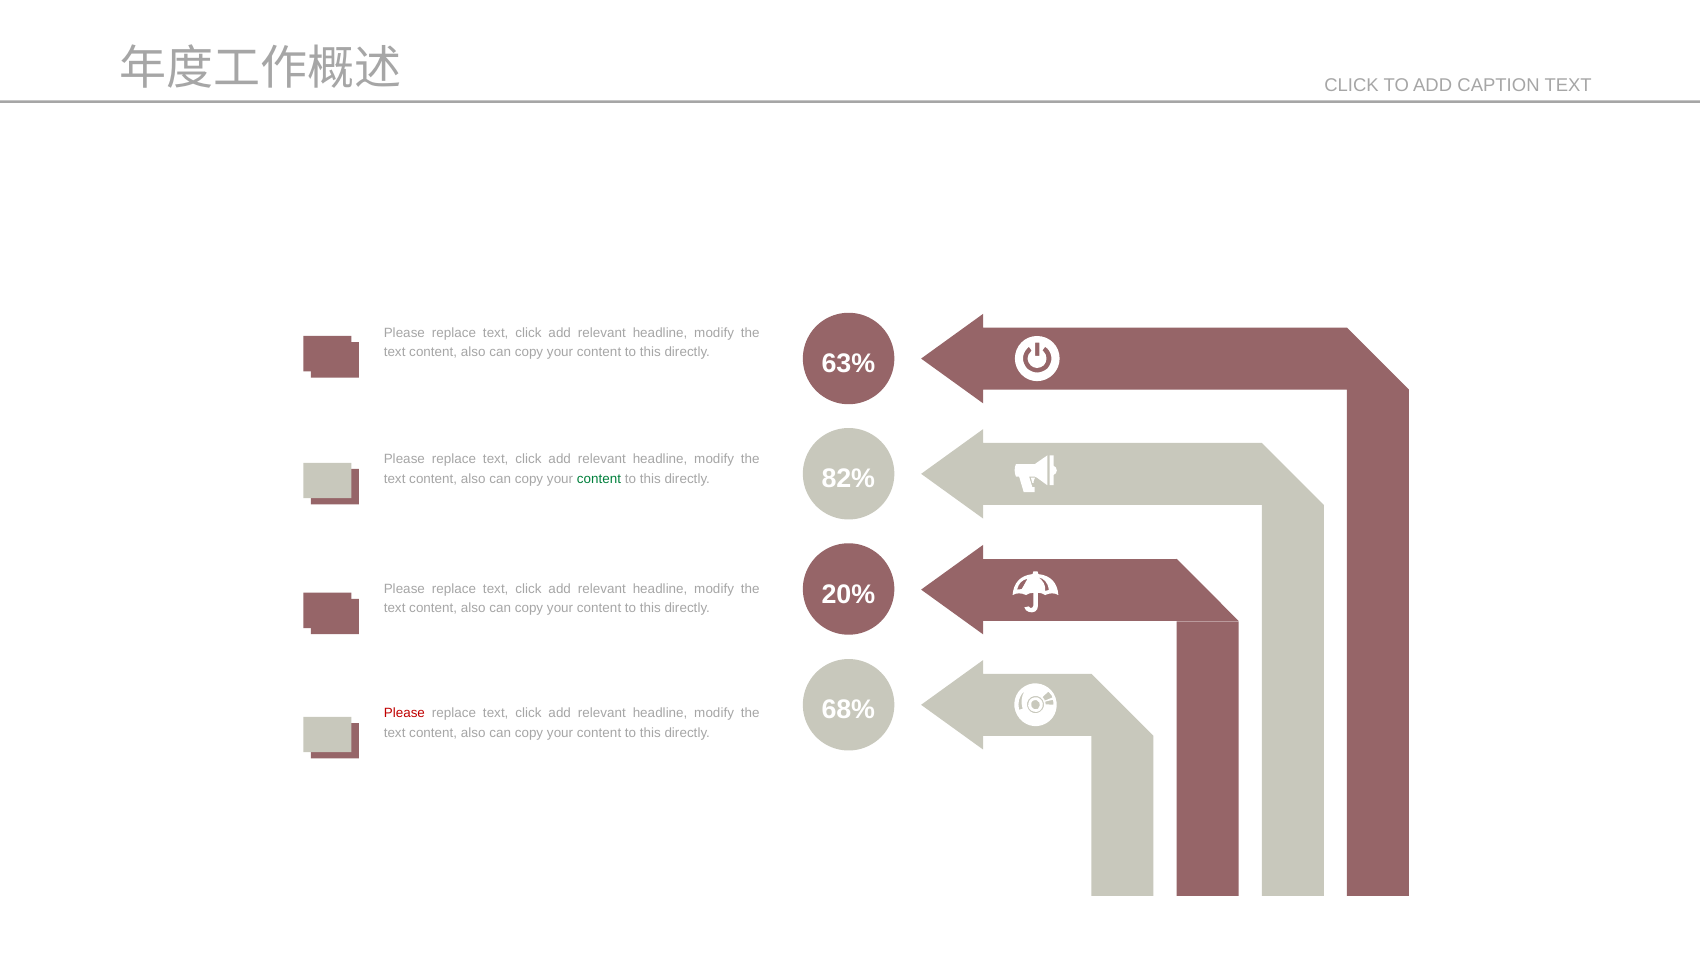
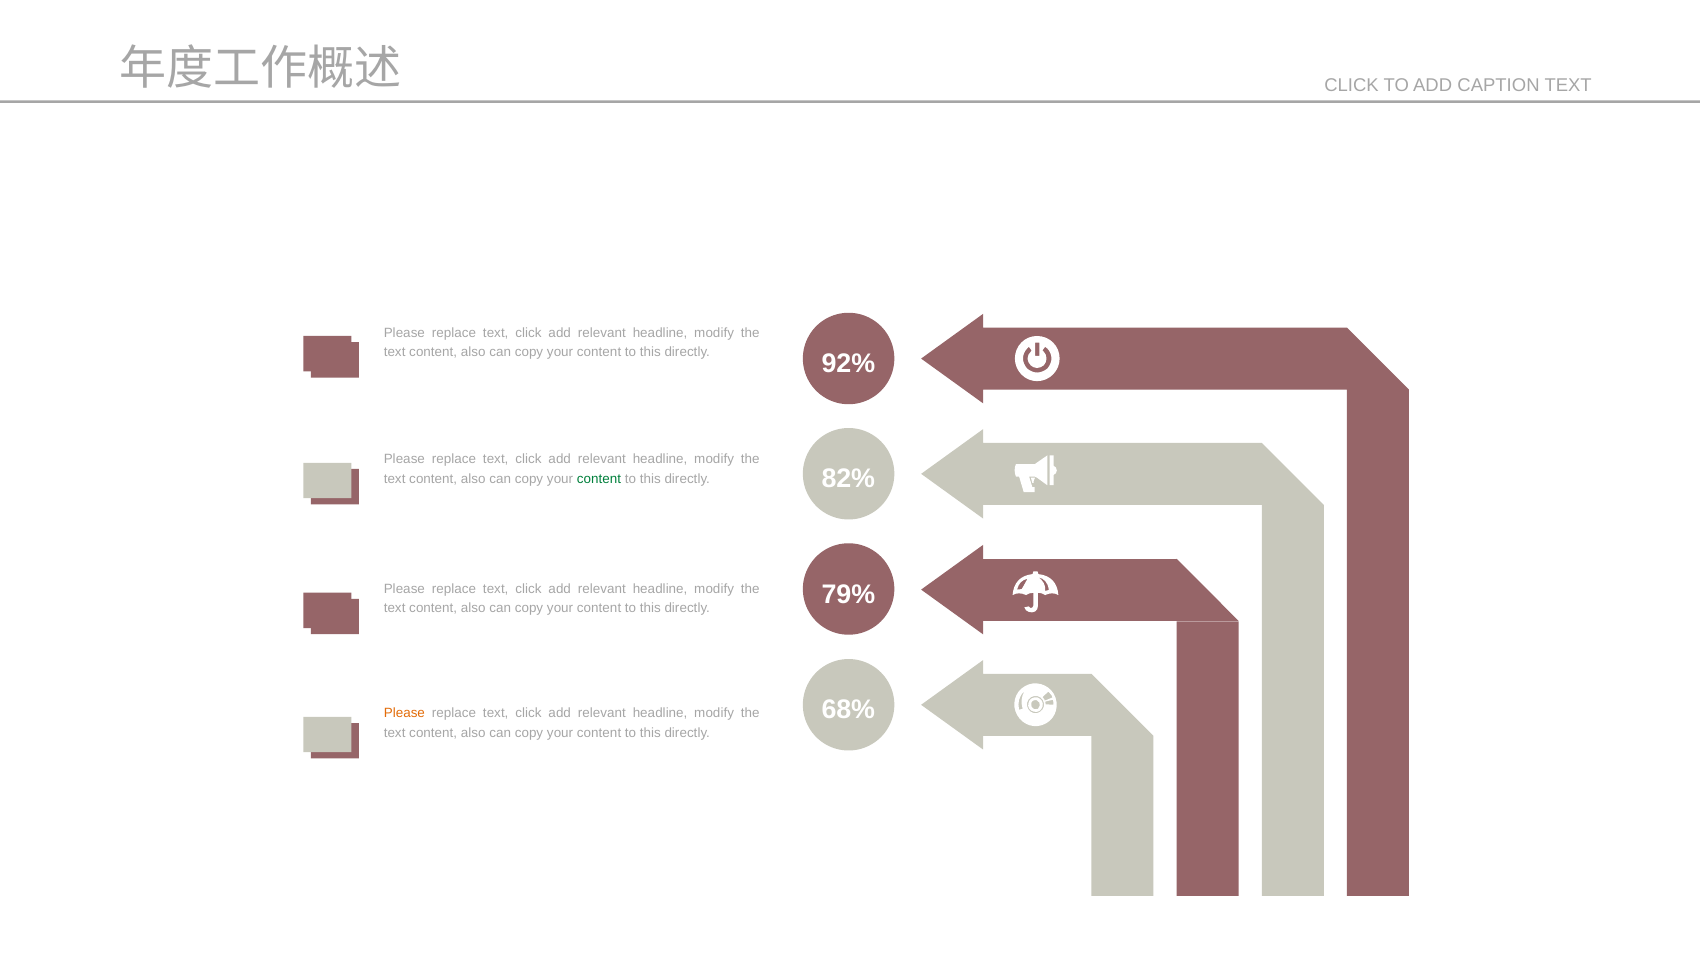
63%: 63% -> 92%
20%: 20% -> 79%
Please at (404, 714) colour: red -> orange
